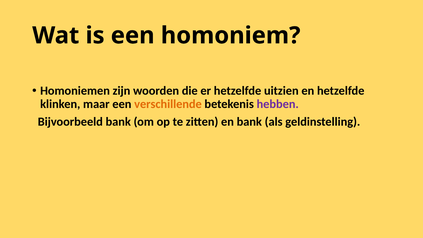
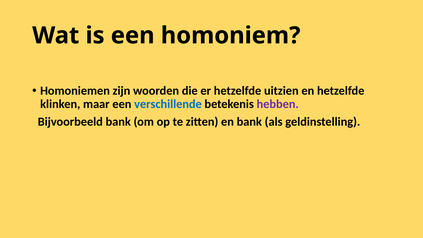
verschillende colour: orange -> blue
